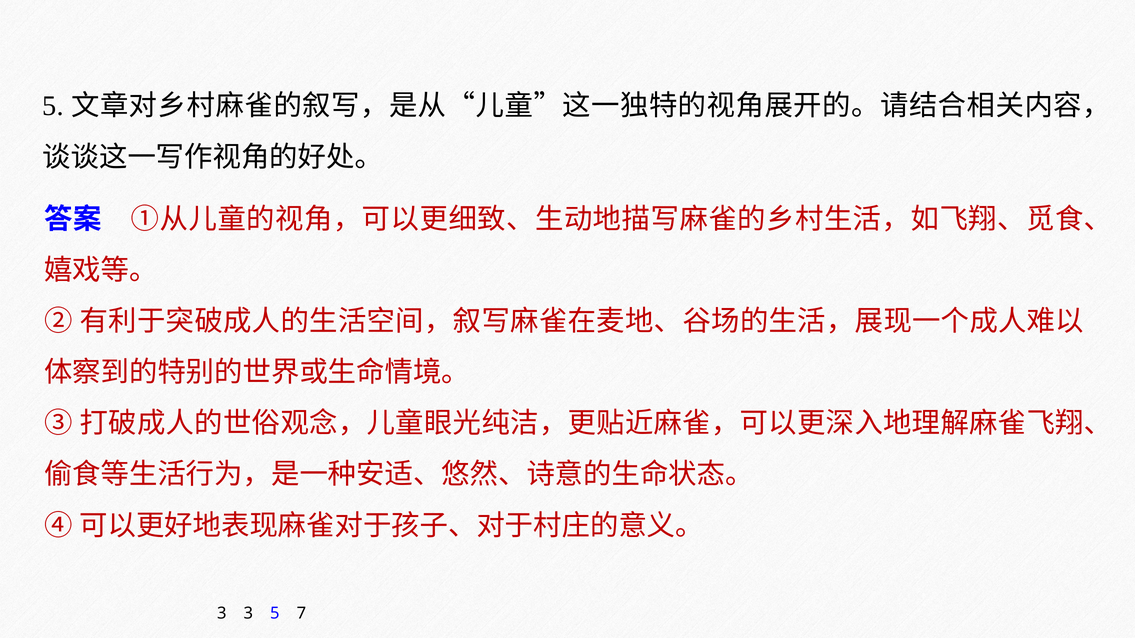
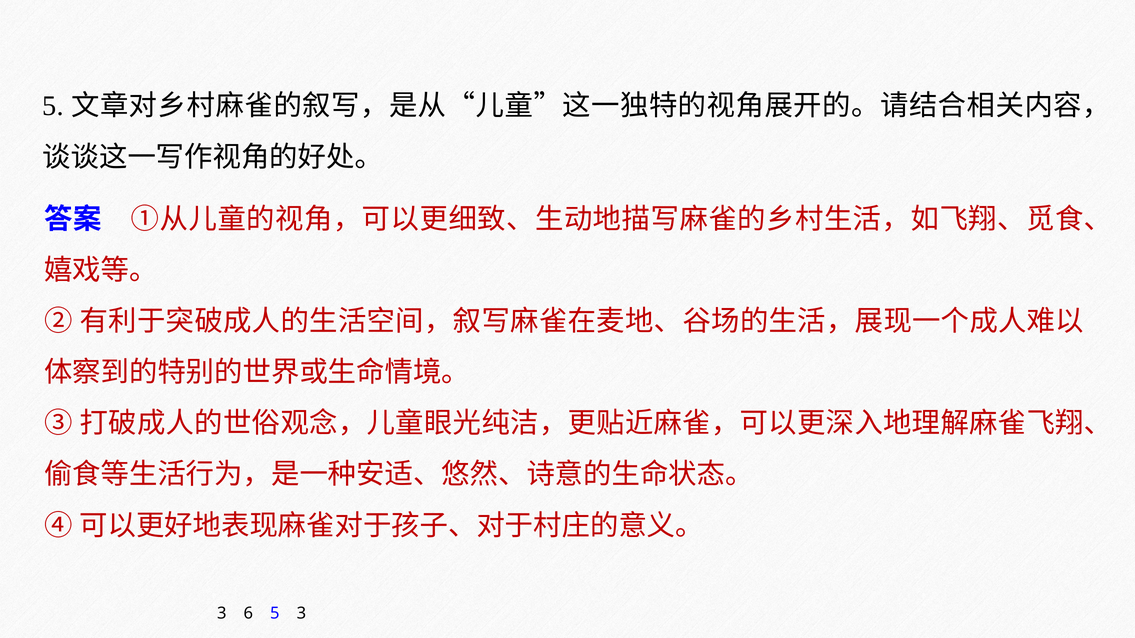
3 3: 3 -> 6
5 7: 7 -> 3
